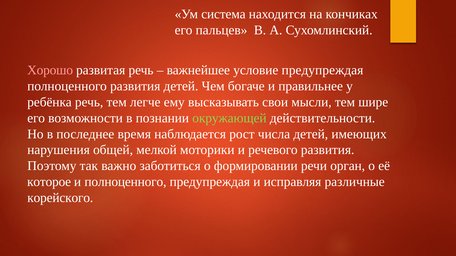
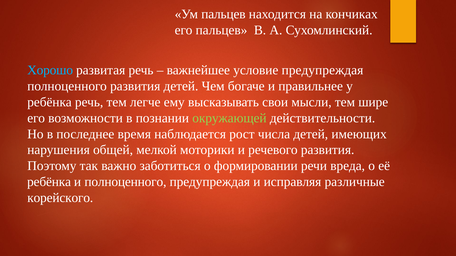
Ум система: система -> пальцев
Хорошо colour: pink -> light blue
орган: орган -> вреда
которое at (49, 182): которое -> ребёнка
